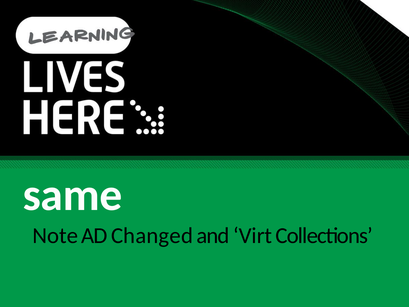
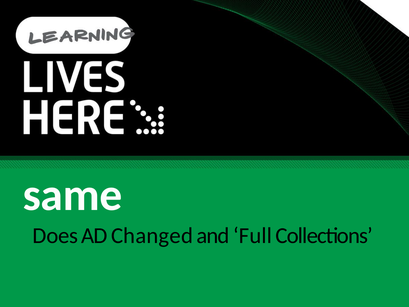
Note: Note -> Does
Virt: Virt -> Full
